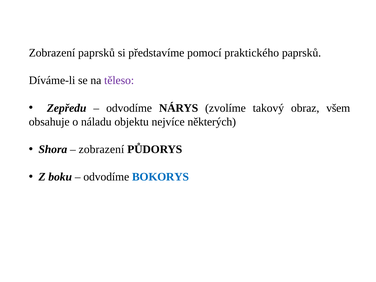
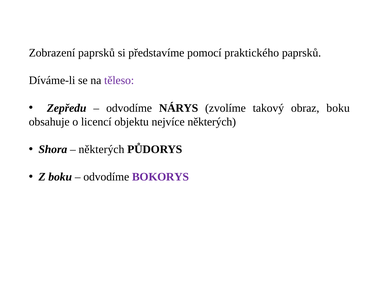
obraz všem: všem -> boku
náladu: náladu -> licencí
zobrazení at (101, 149): zobrazení -> některých
BOKORYS colour: blue -> purple
